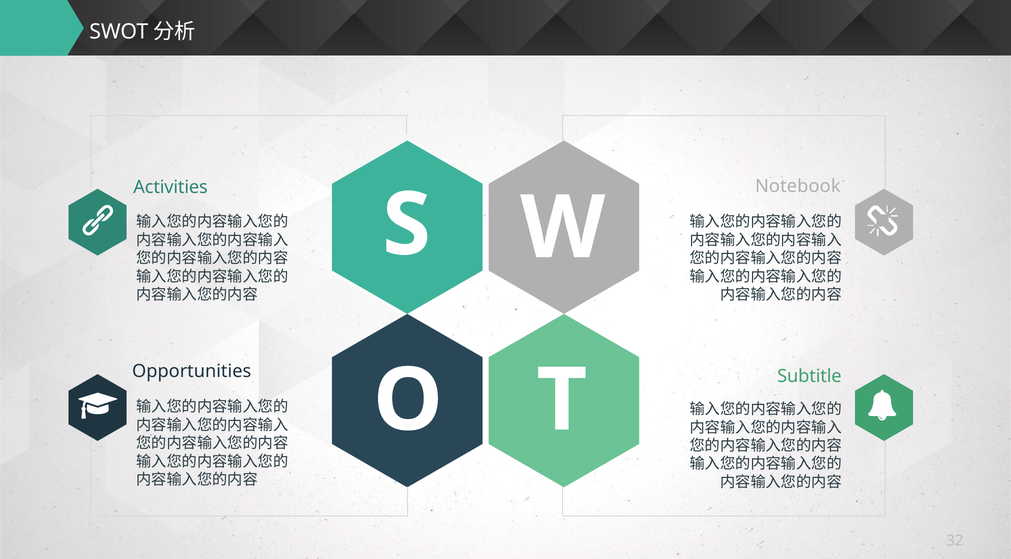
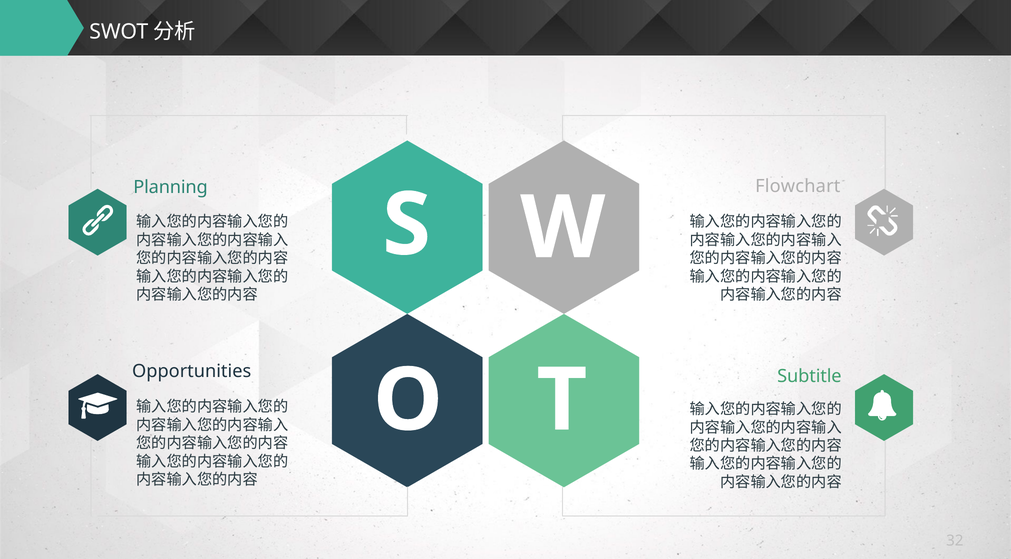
Notebook: Notebook -> Flowchart
Activities: Activities -> Planning
